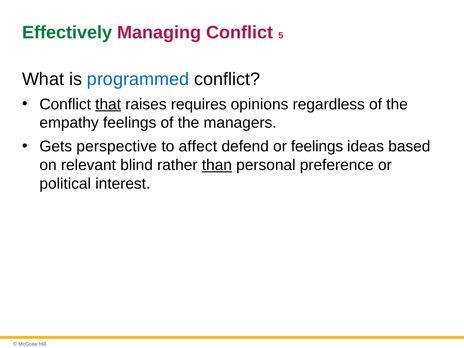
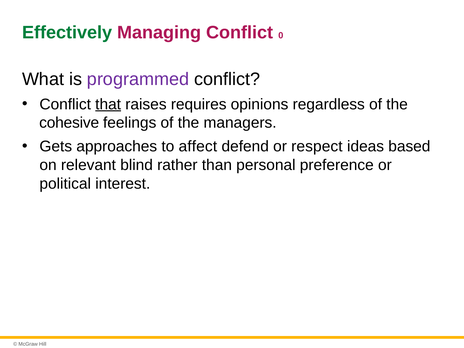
5: 5 -> 0
programmed colour: blue -> purple
empathy: empathy -> cohesive
perspective: perspective -> approaches
or feelings: feelings -> respect
than underline: present -> none
